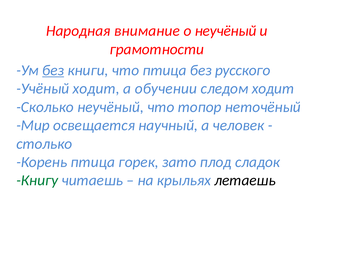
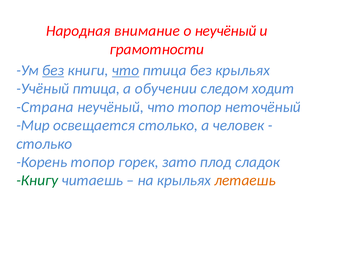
что at (126, 70) underline: none -> present
без русского: русского -> крыльях
Учёный ходит: ходит -> птица
Сколько: Сколько -> Страна
освещается научный: научный -> столько
Корень птица: птица -> топор
летаешь colour: black -> orange
